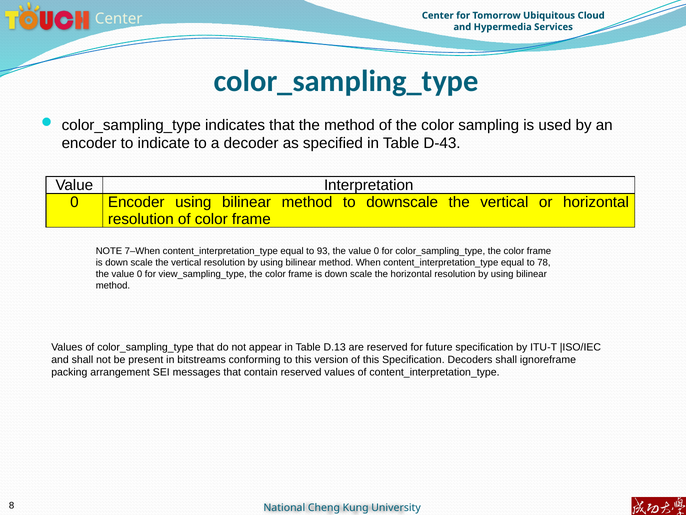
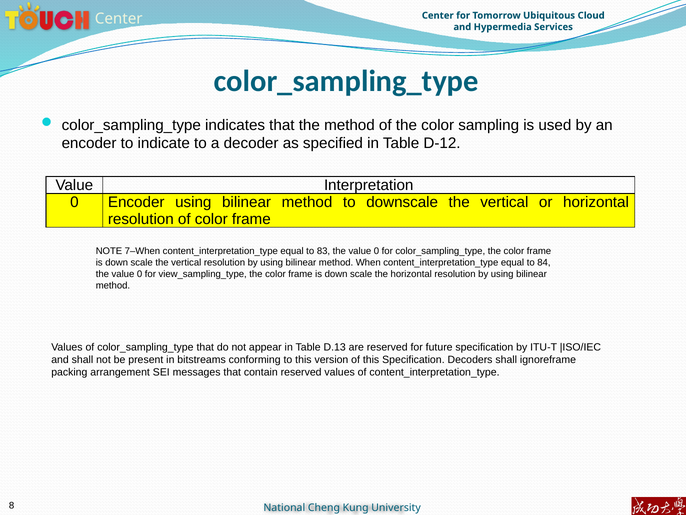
D‑43: D‑43 -> D‑12
93: 93 -> 83
78: 78 -> 84
